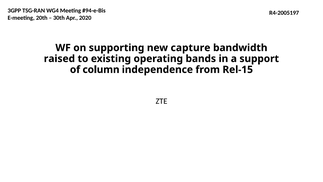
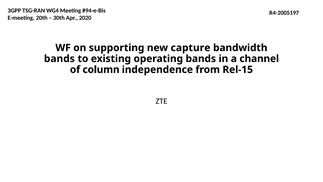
raised at (59, 59): raised -> bands
support: support -> channel
